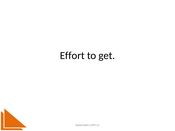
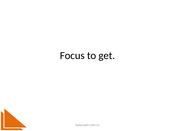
Effort: Effort -> Focus
